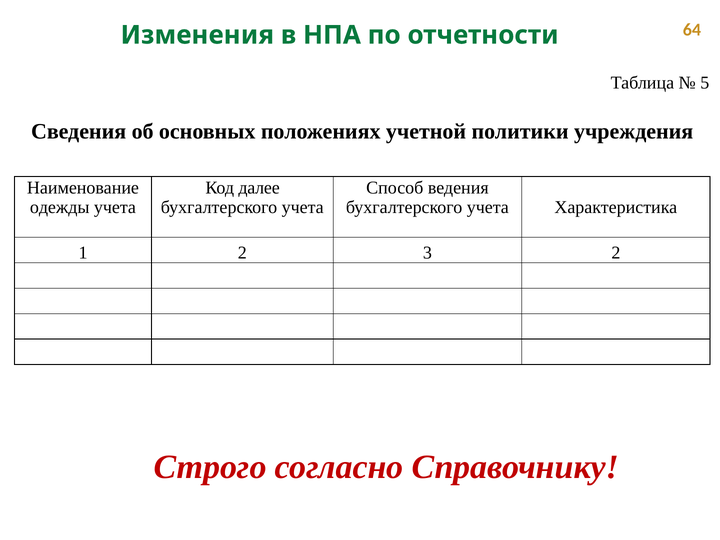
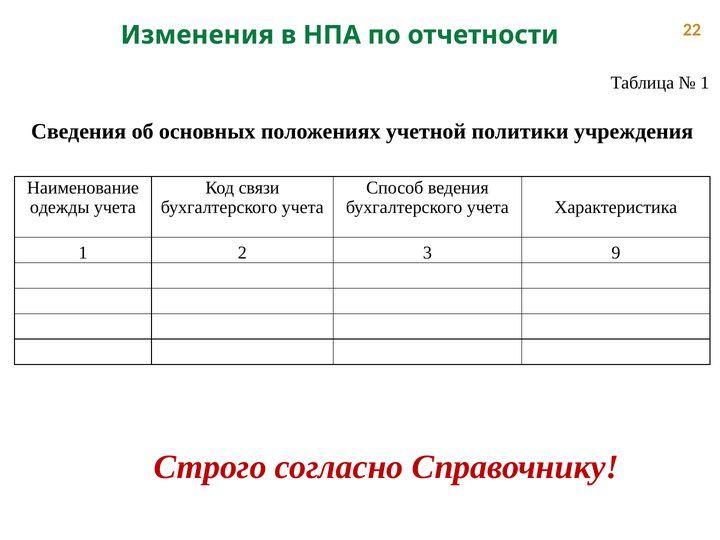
64: 64 -> 22
5 at (705, 83): 5 -> 1
далее: далее -> связи
3 2: 2 -> 9
